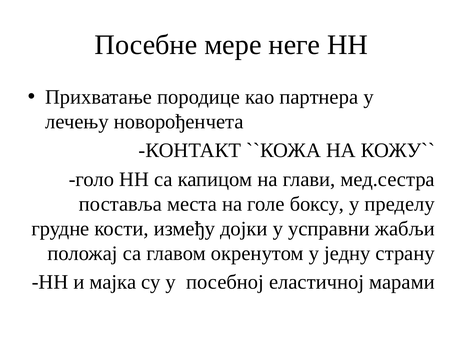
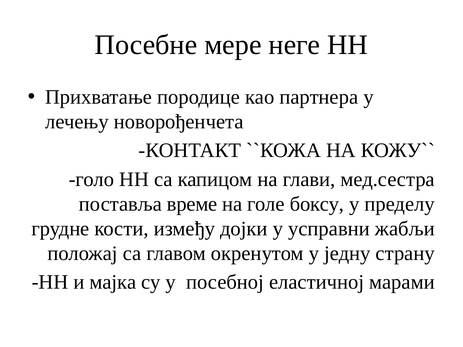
места: места -> време
